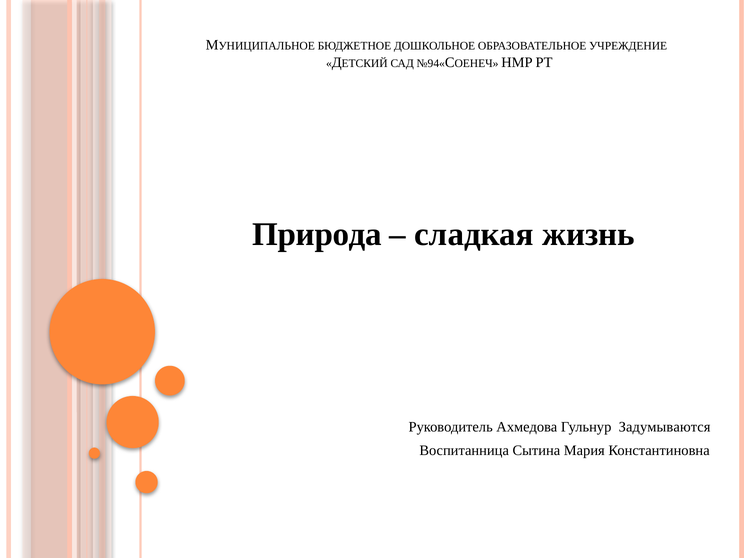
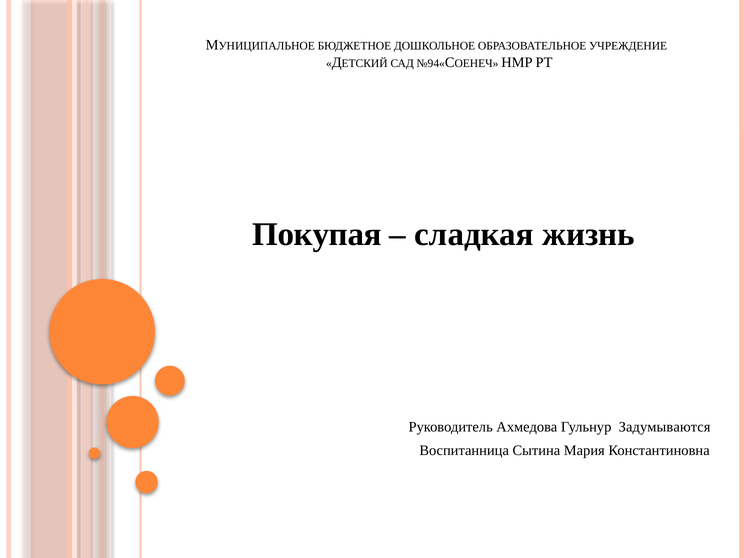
Природа: Природа -> Покупая
